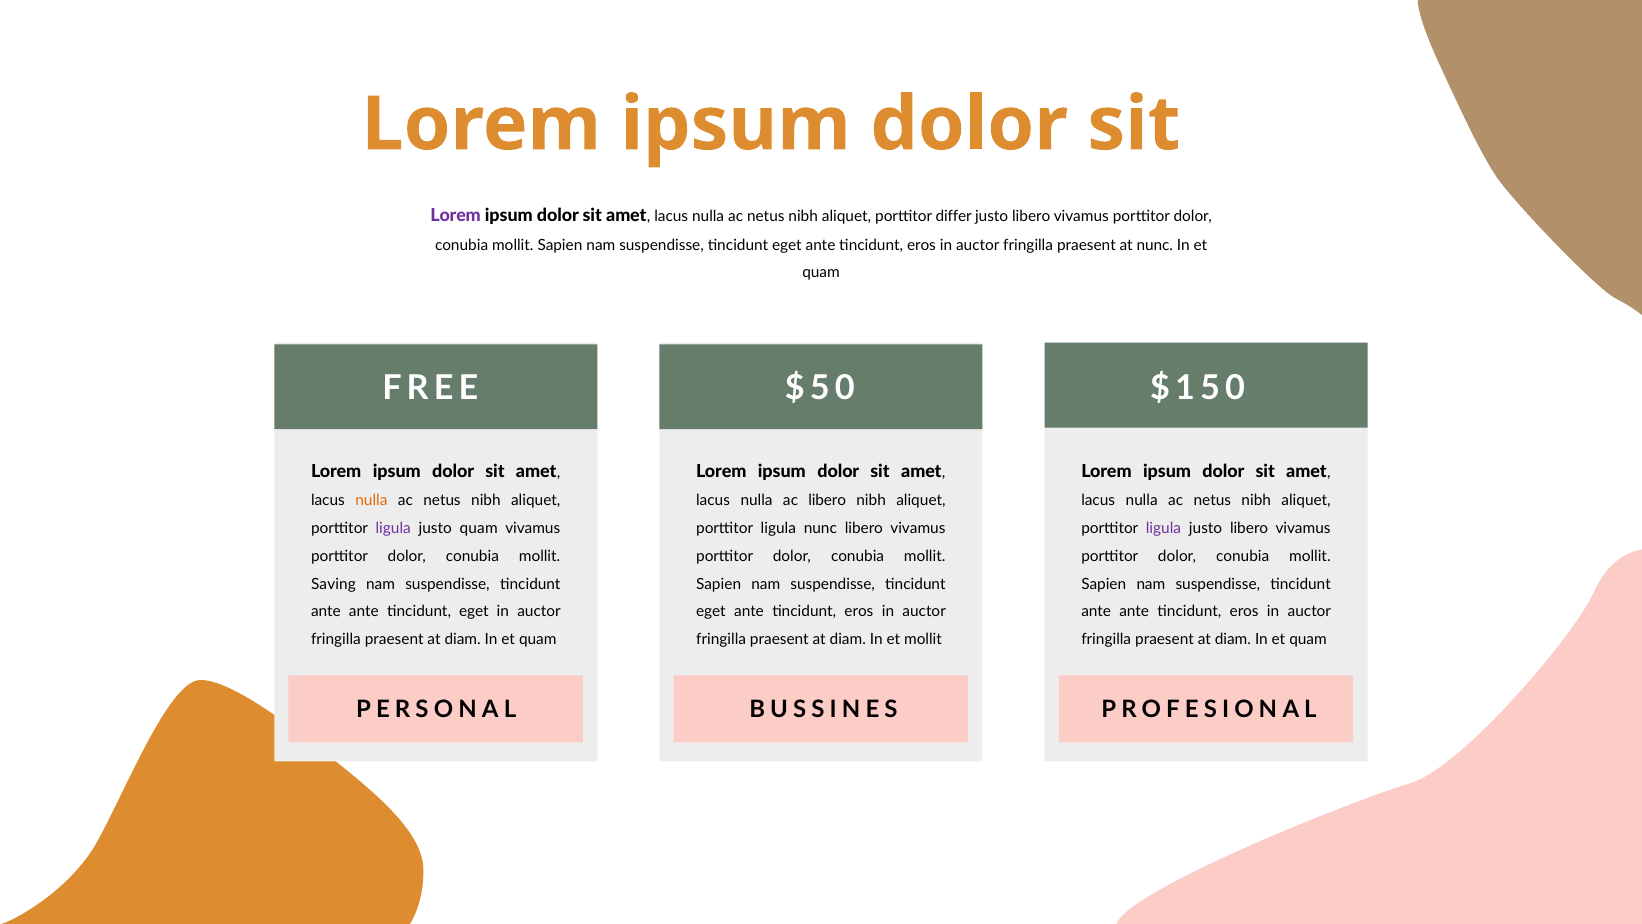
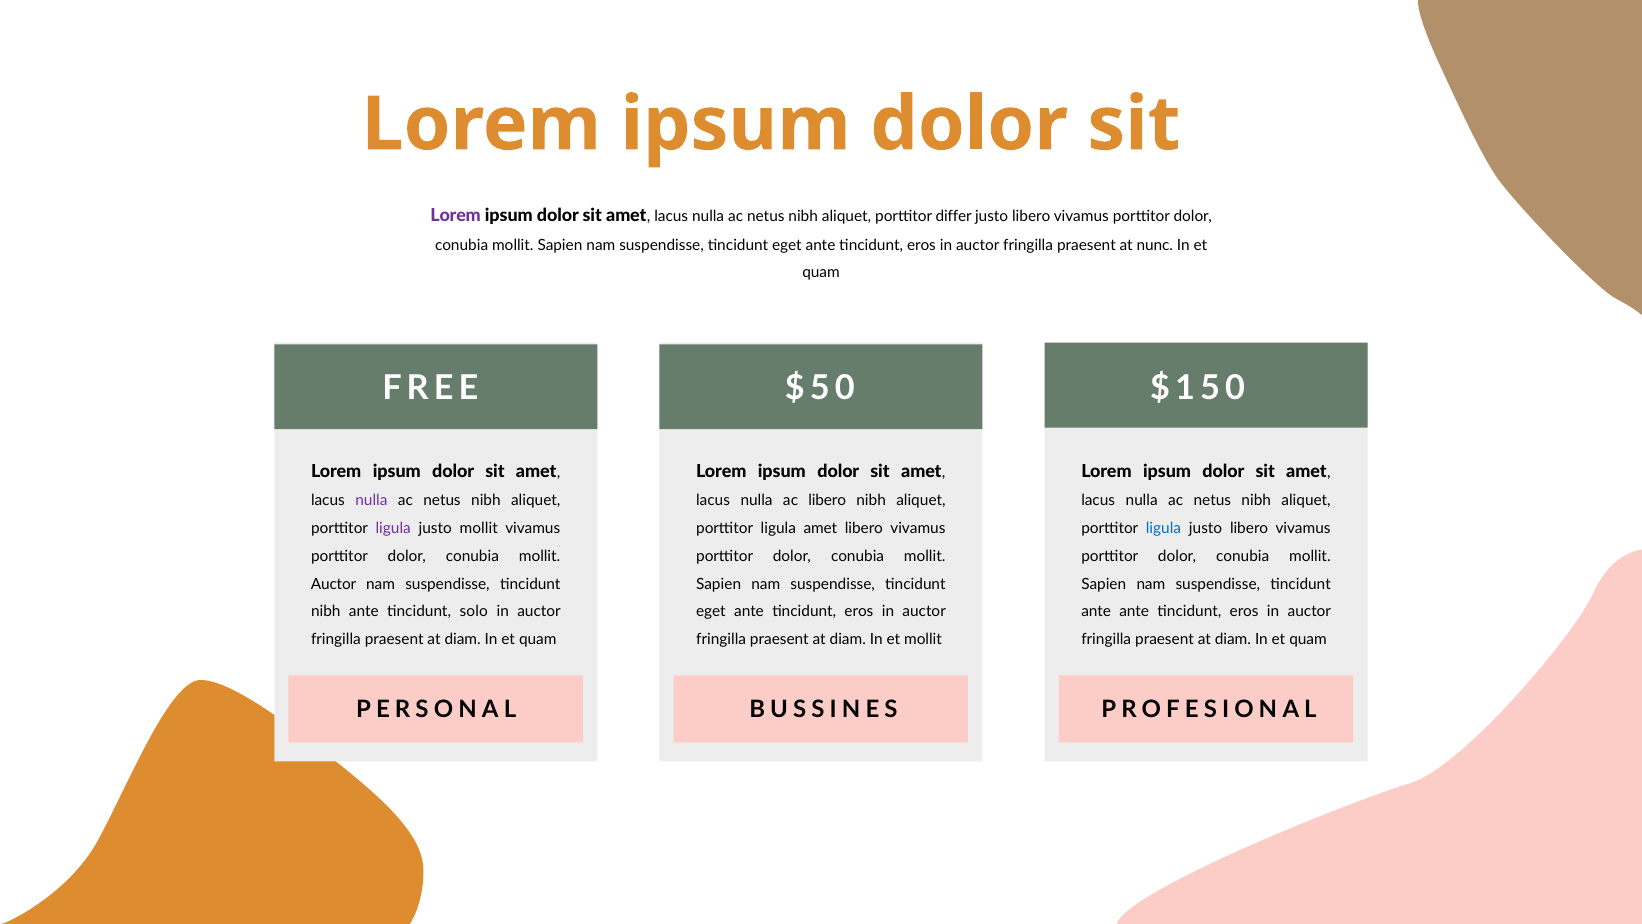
nulla at (371, 501) colour: orange -> purple
justo quam: quam -> mollit
ligula nunc: nunc -> amet
ligula at (1164, 528) colour: purple -> blue
Saving at (333, 584): Saving -> Auctor
ante at (326, 612): ante -> nibh
ante tincidunt eget: eget -> solo
